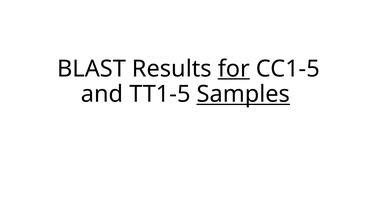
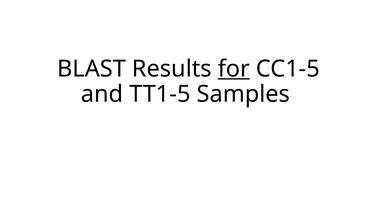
Samples underline: present -> none
